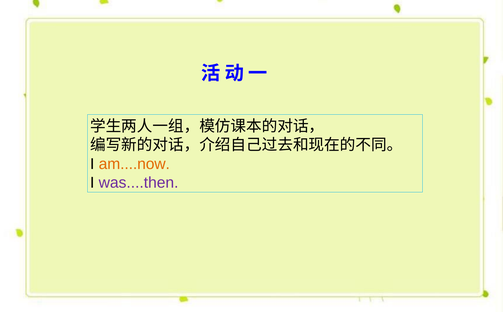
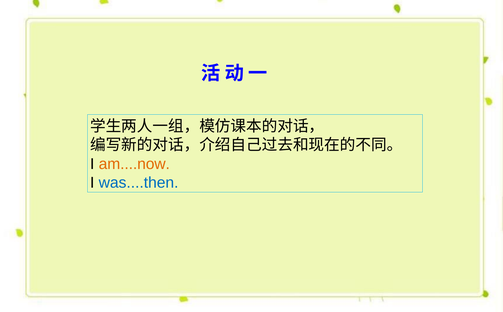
was....then colour: purple -> blue
